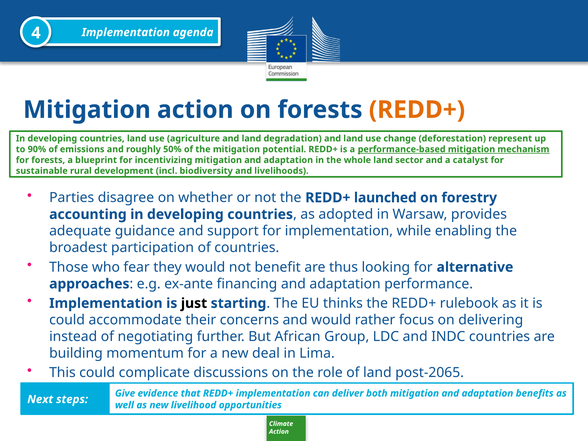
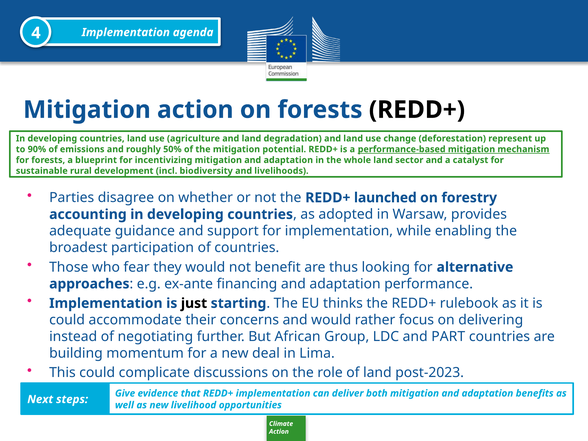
REDD+ at (417, 110) colour: orange -> black
INDC: INDC -> PART
post-2065: post-2065 -> post-2023
